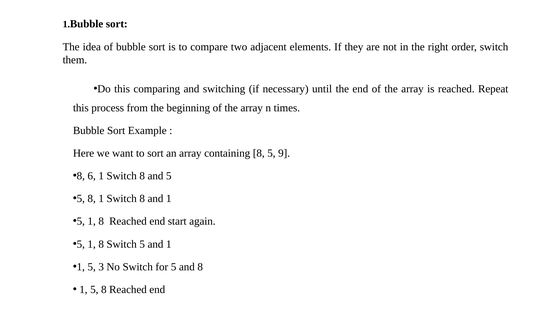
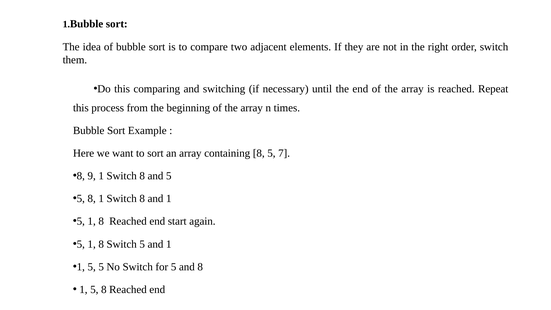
9: 9 -> 7
6: 6 -> 9
5 3: 3 -> 5
